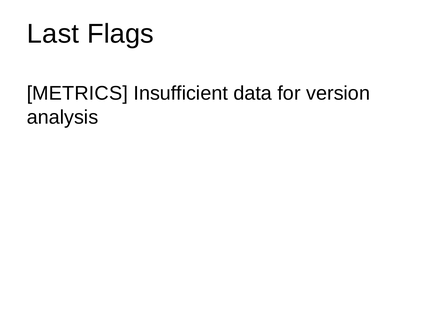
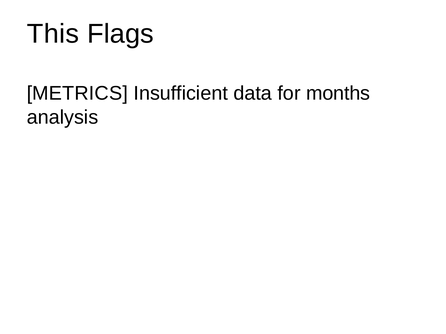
Last: Last -> This
version: version -> months
